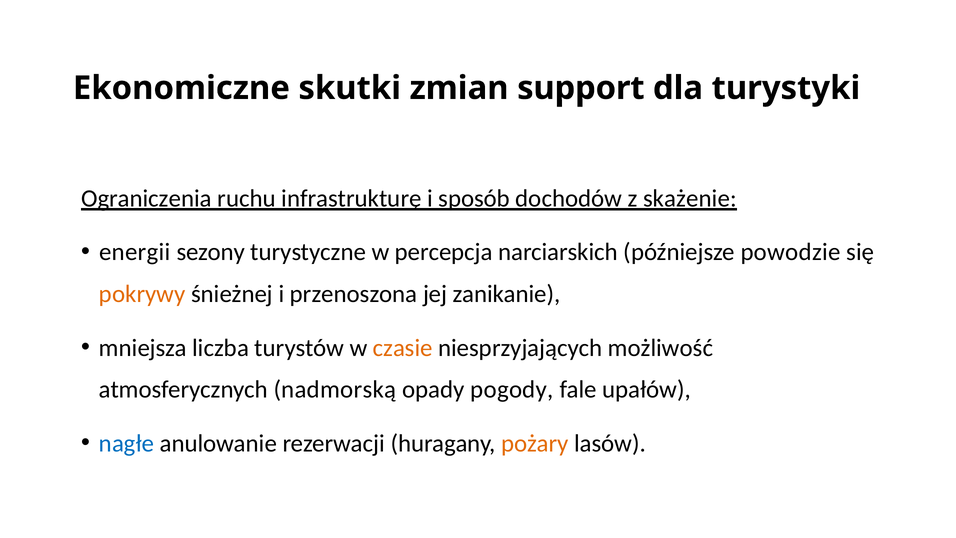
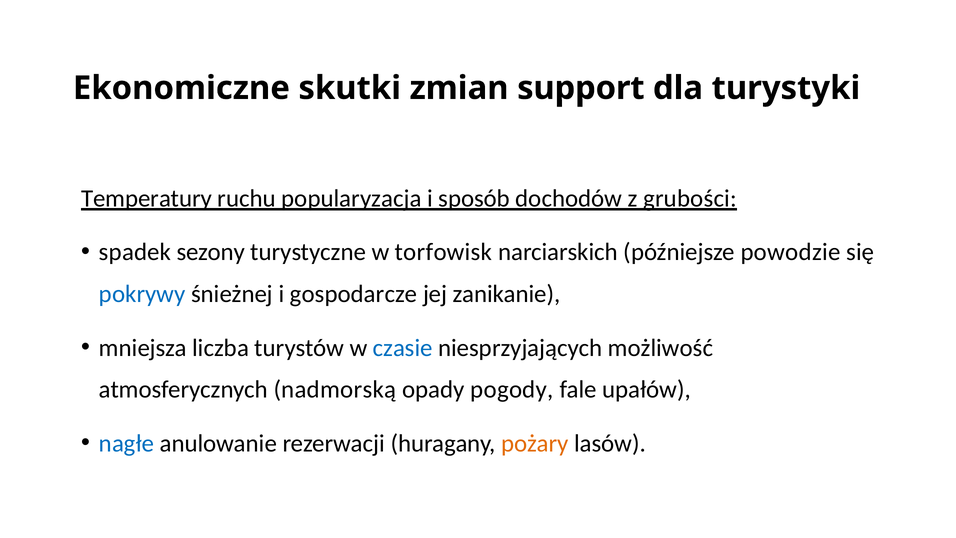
Ograniczenia: Ograniczenia -> Temperatury
infrastrukturę: infrastrukturę -> popularyzacja
skażenie: skażenie -> grubości
energii: energii -> spadek
percepcja: percepcja -> torfowisk
pokrywy colour: orange -> blue
przenoszona: przenoszona -> gospodarcze
czasie colour: orange -> blue
